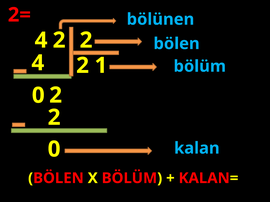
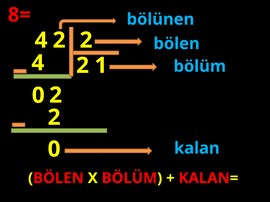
2=: 2= -> 8=
